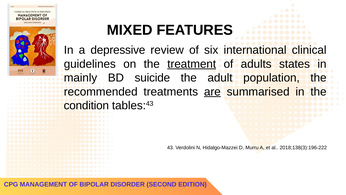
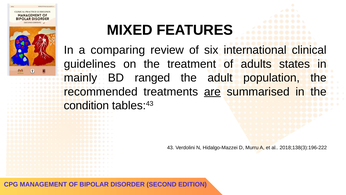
depressive: depressive -> comparing
treatment underline: present -> none
suicide: suicide -> ranged
